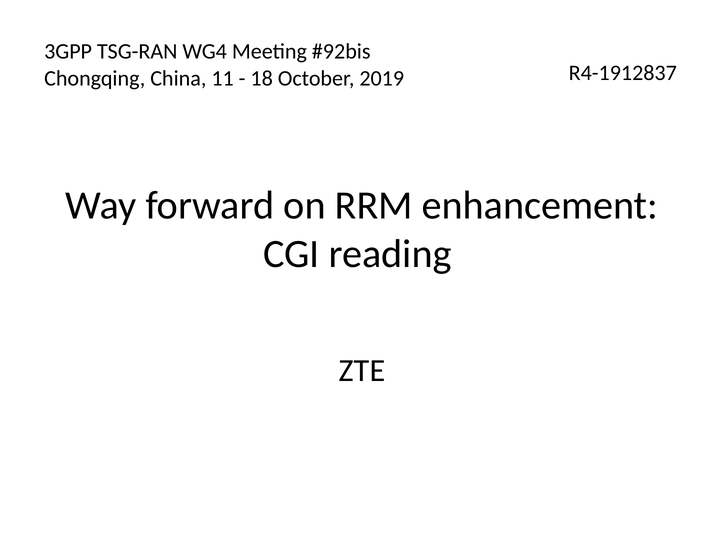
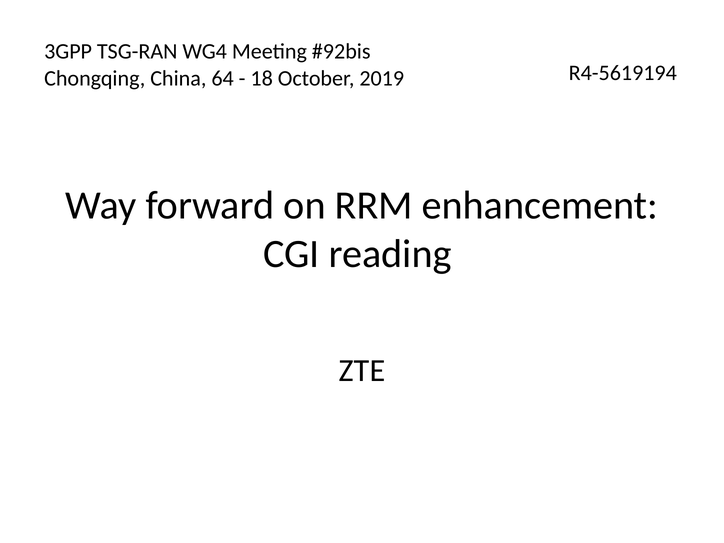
11: 11 -> 64
R4-1912837: R4-1912837 -> R4-5619194
